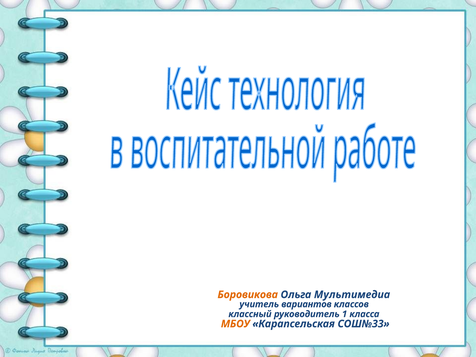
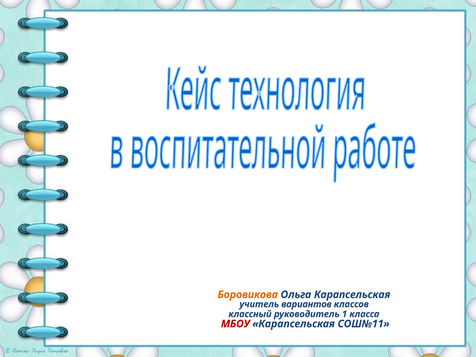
Ольга Мультимедиа: Мультимедиа -> Карапсельская
МБОУ colour: orange -> red
СОШ№33: СОШ№33 -> СОШ№11
